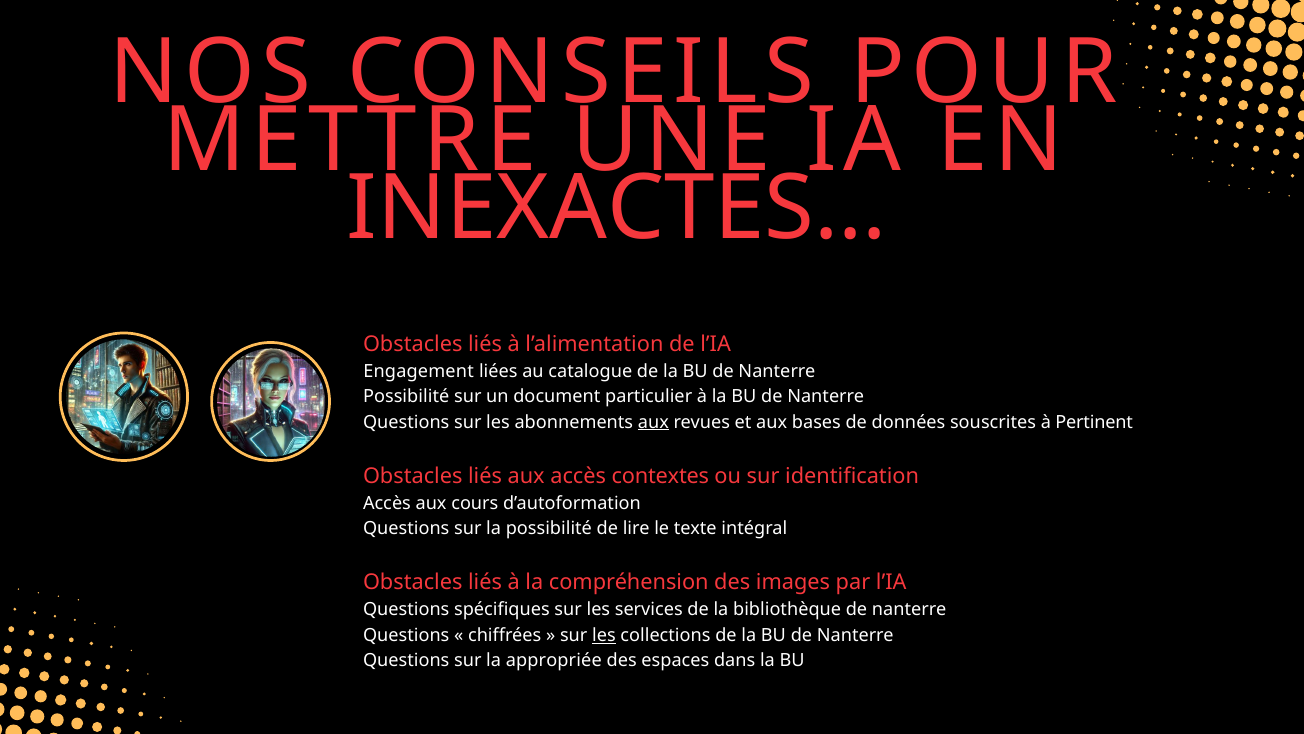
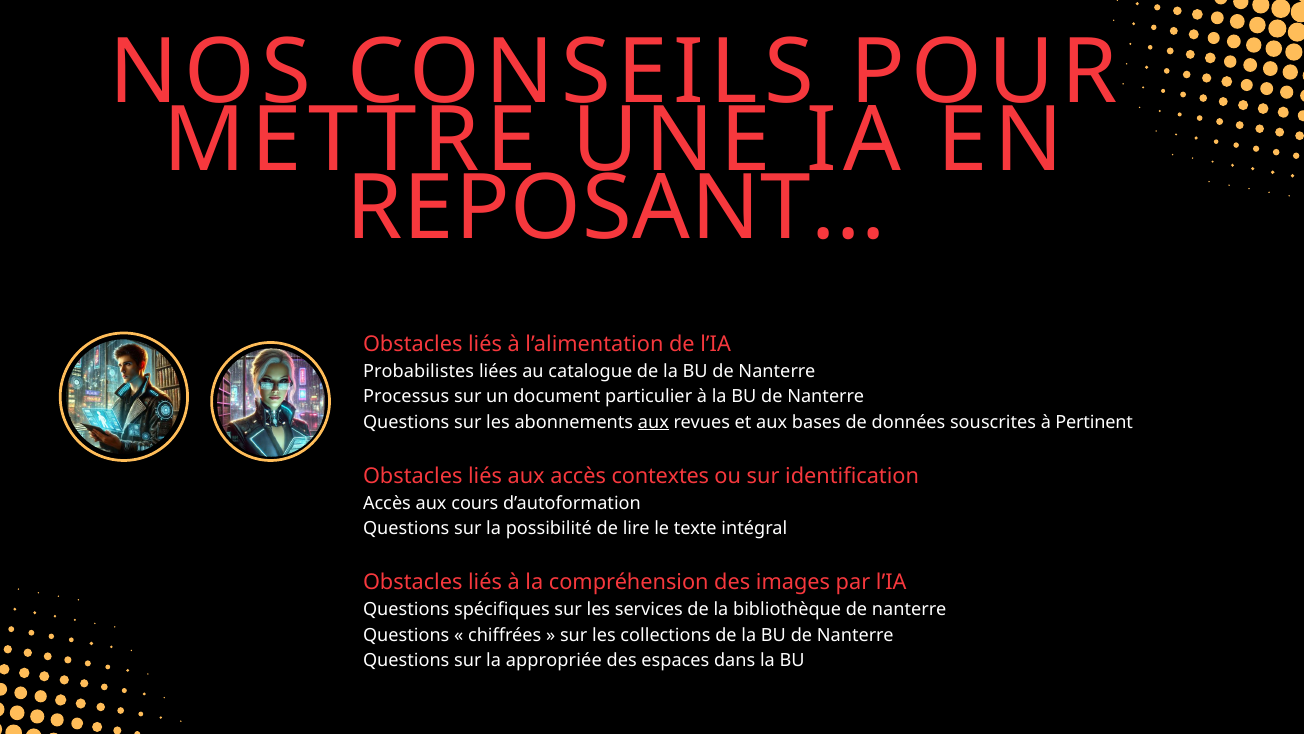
INEXACTES: INEXACTES -> REPOSANT
Engagement: Engagement -> Probabilistes
Possibilité at (406, 396): Possibilité -> Processus
les at (604, 635) underline: present -> none
